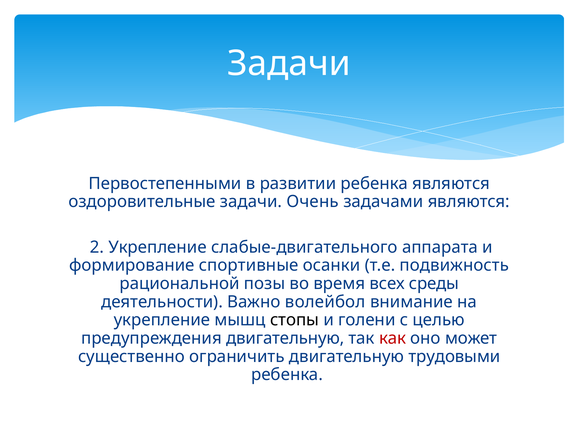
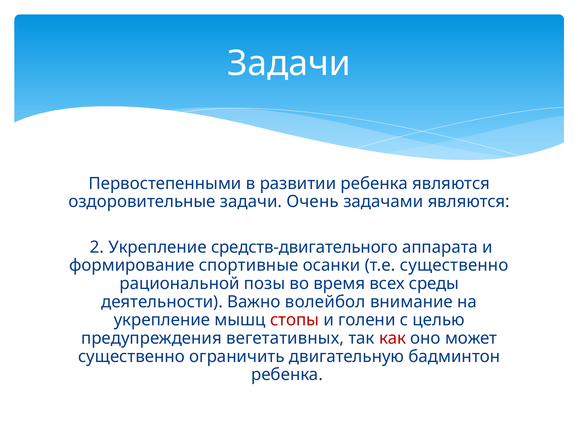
слабые-двигательного: слабые-двигательного -> средств-двигательного
т.е подвижность: подвижность -> существенно
стопы colour: black -> red
предупреждения двигательную: двигательную -> вегетативных
трудовыми: трудовыми -> бадминтон
